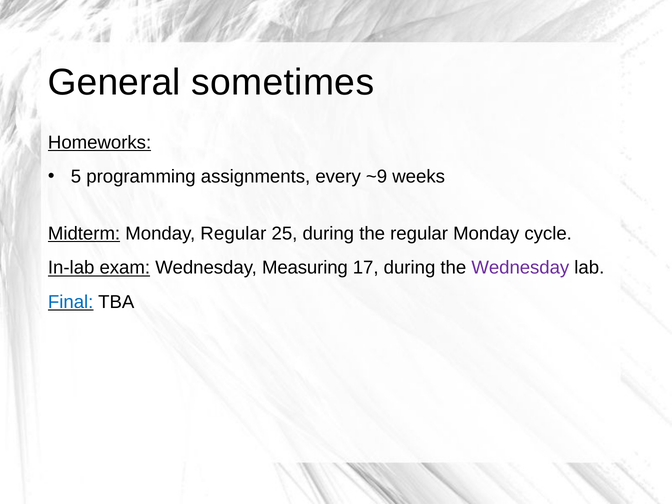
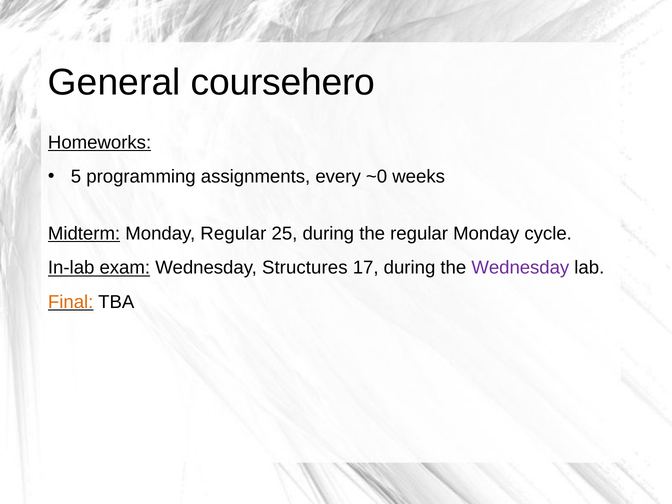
sometimes: sometimes -> coursehero
~9: ~9 -> ~0
Measuring: Measuring -> Structures
Final colour: blue -> orange
